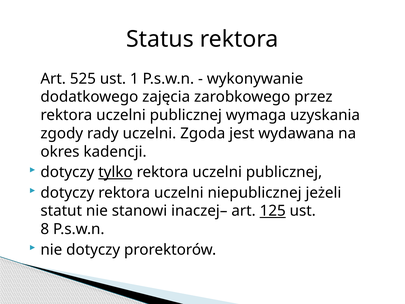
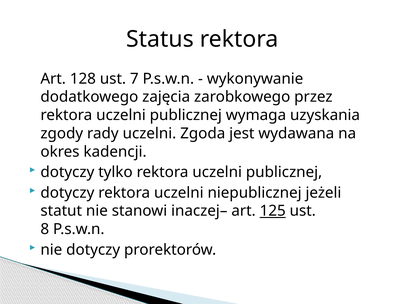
525: 525 -> 128
1: 1 -> 7
tylko underline: present -> none
